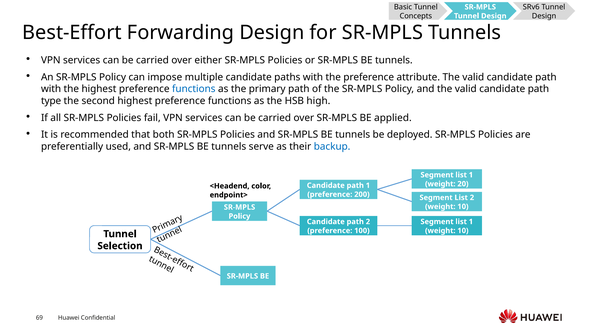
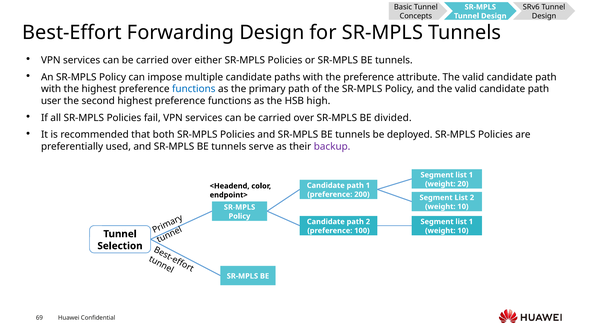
type: type -> user
applied: applied -> divided
backup colour: blue -> purple
